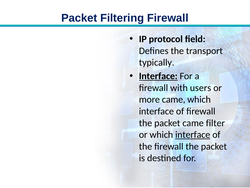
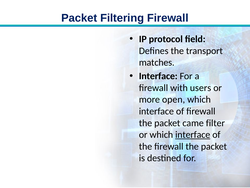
typically: typically -> matches
Interface at (158, 76) underline: present -> none
more came: came -> open
